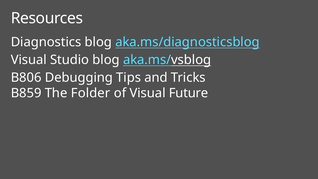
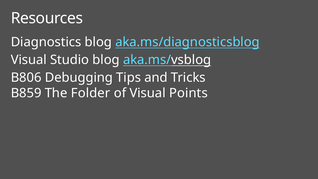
Future: Future -> Points
